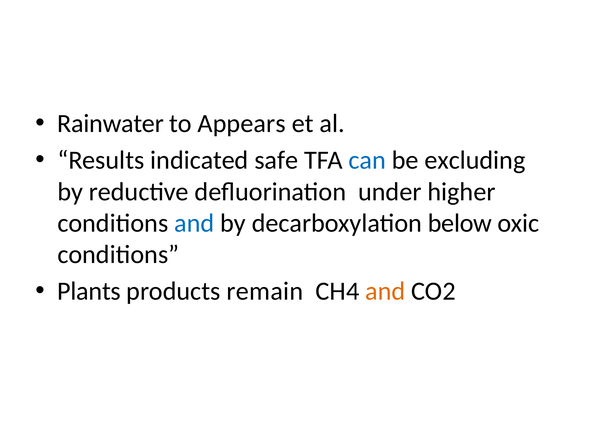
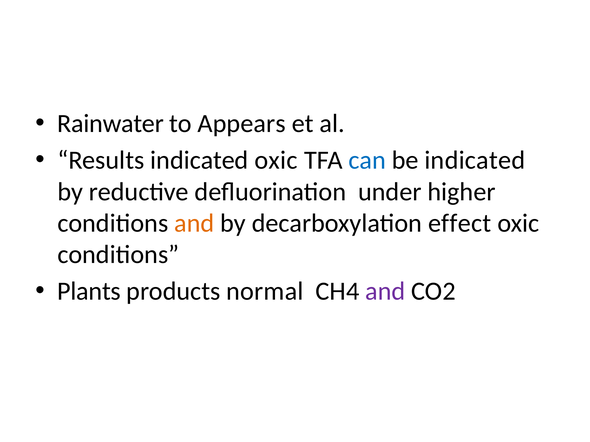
indicated safe: safe -> oxic
be excluding: excluding -> indicated
and at (194, 223) colour: blue -> orange
below: below -> effect
remain: remain -> normal
and at (385, 292) colour: orange -> purple
